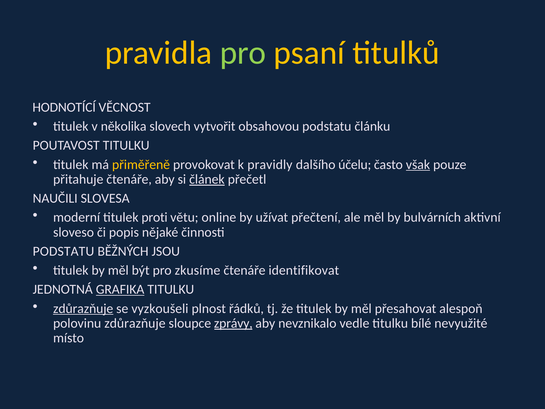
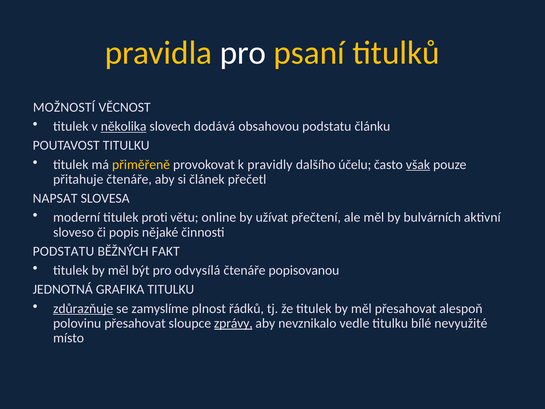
pro at (243, 53) colour: light green -> white
HODNOTÍCÍ: HODNOTÍCÍ -> MOŽNOSTÍ
několika underline: none -> present
vytvořit: vytvořit -> dodává
článek underline: present -> none
NAUČILI: NAUČILI -> NAPSAT
JSOU: JSOU -> FAKT
zkusíme: zkusíme -> odvysílá
identifikovat: identifikovat -> popisovanou
GRAFIKA underline: present -> none
vyzkoušeli: vyzkoušeli -> zamyslíme
polovinu zdůrazňuje: zdůrazňuje -> přesahovat
